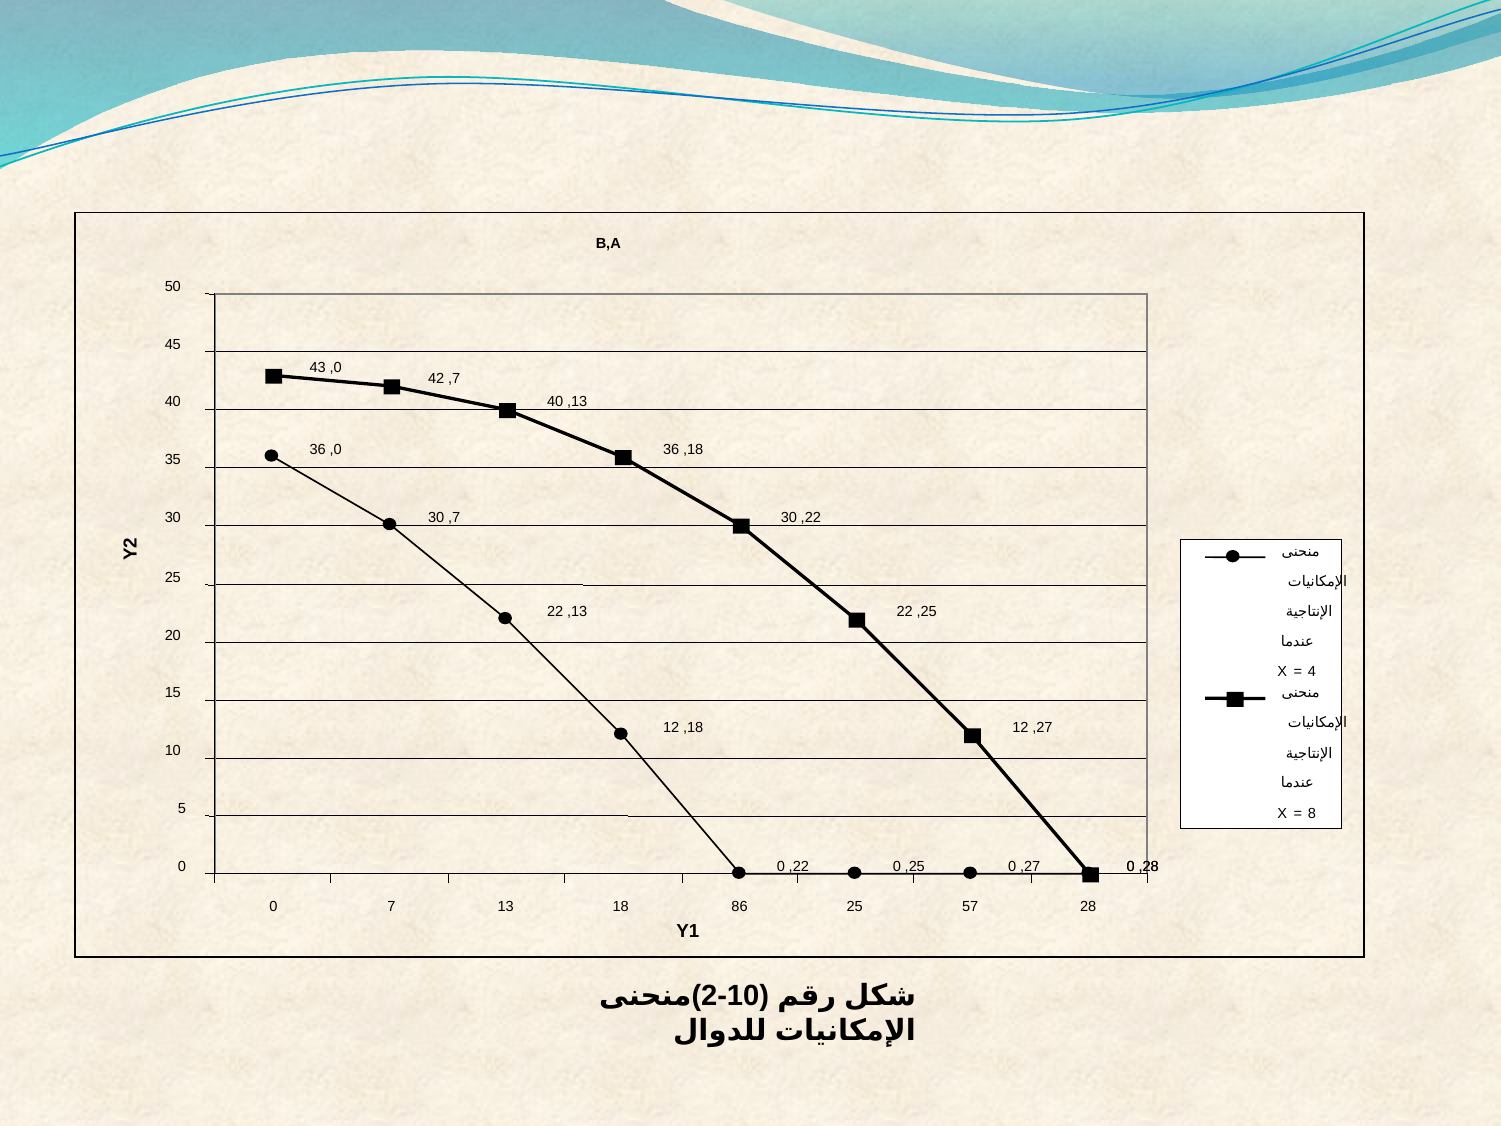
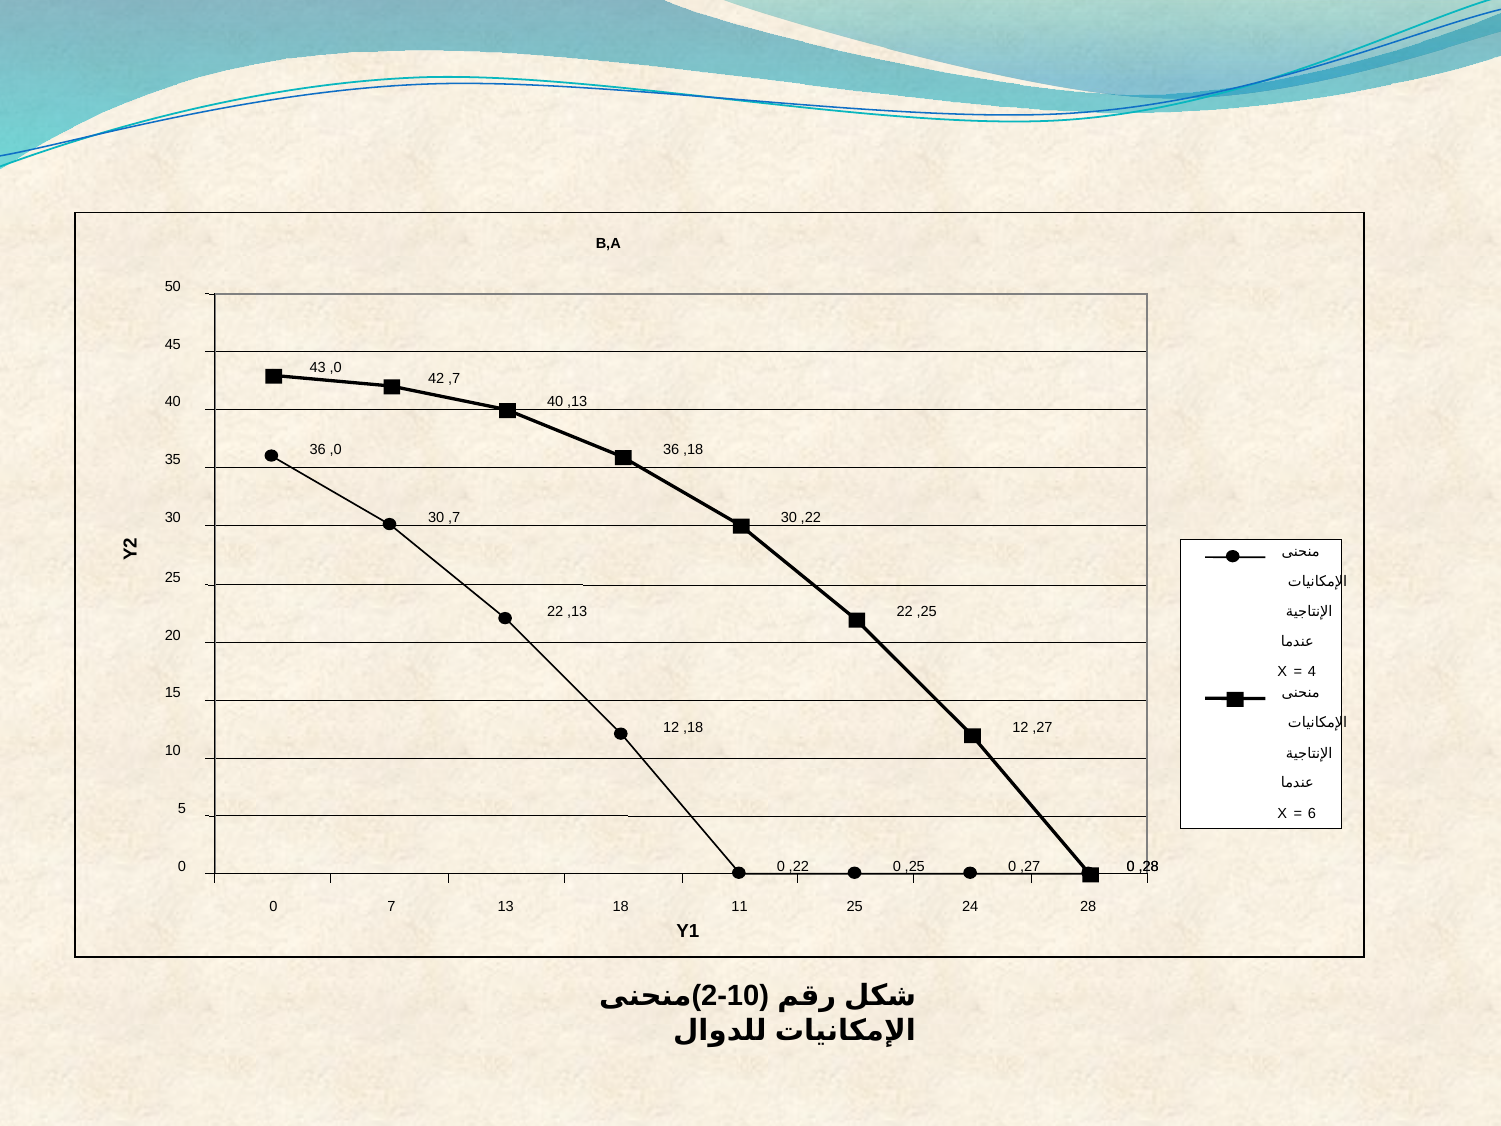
8: 8 -> 6
86: 86 -> 11
57: 57 -> 24
